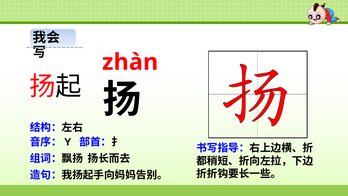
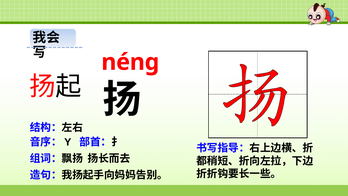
zhàn: zhàn -> néng
